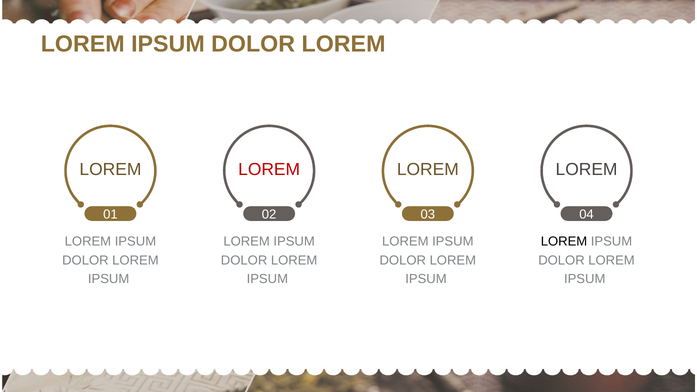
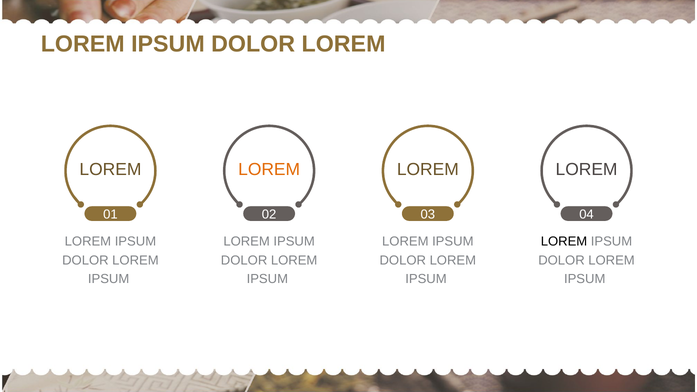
LOREM at (269, 169) colour: red -> orange
